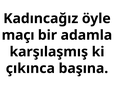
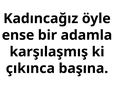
maçı: maçı -> ense
